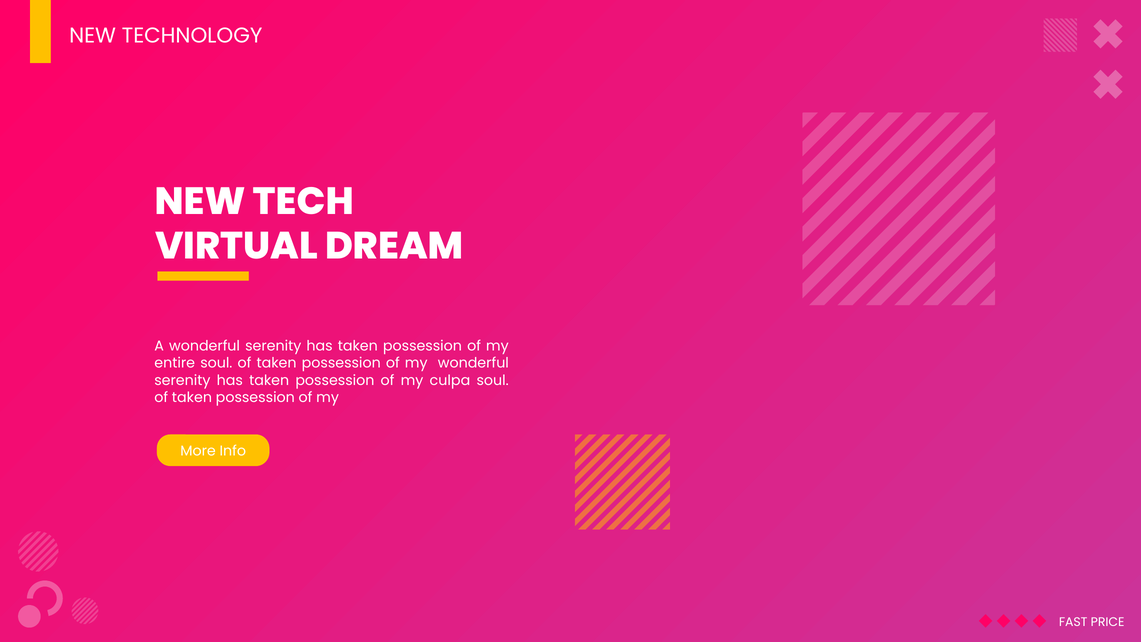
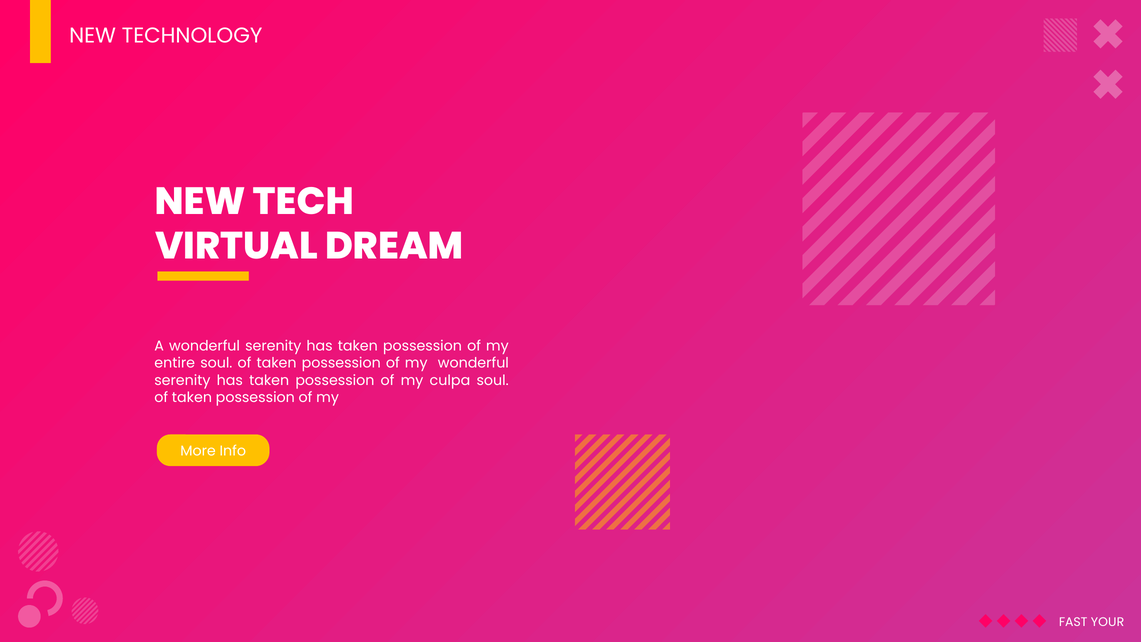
PRICE: PRICE -> YOUR
